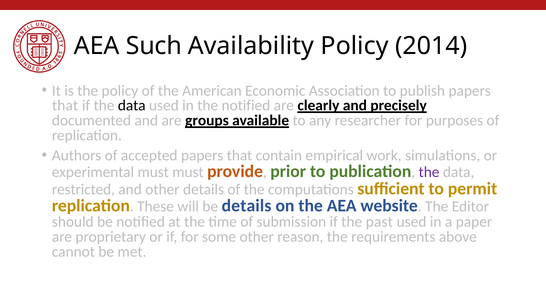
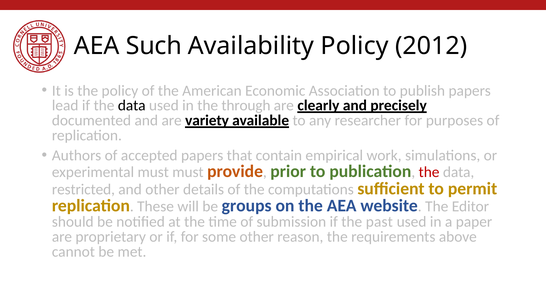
2014: 2014 -> 2012
that at (65, 106): that -> lead
the notified: notified -> through
groups: groups -> variety
the at (429, 172) colour: purple -> red
be details: details -> groups
